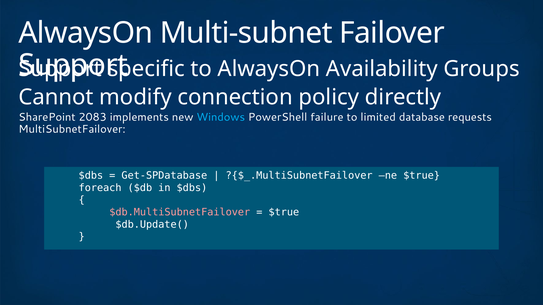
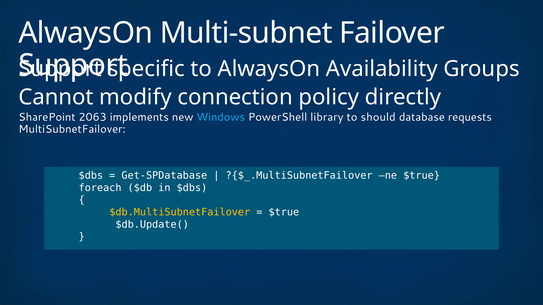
2083: 2083 -> 2063
failure: failure -> library
limited: limited -> should
$db.MultiSubnetFailover colour: pink -> yellow
